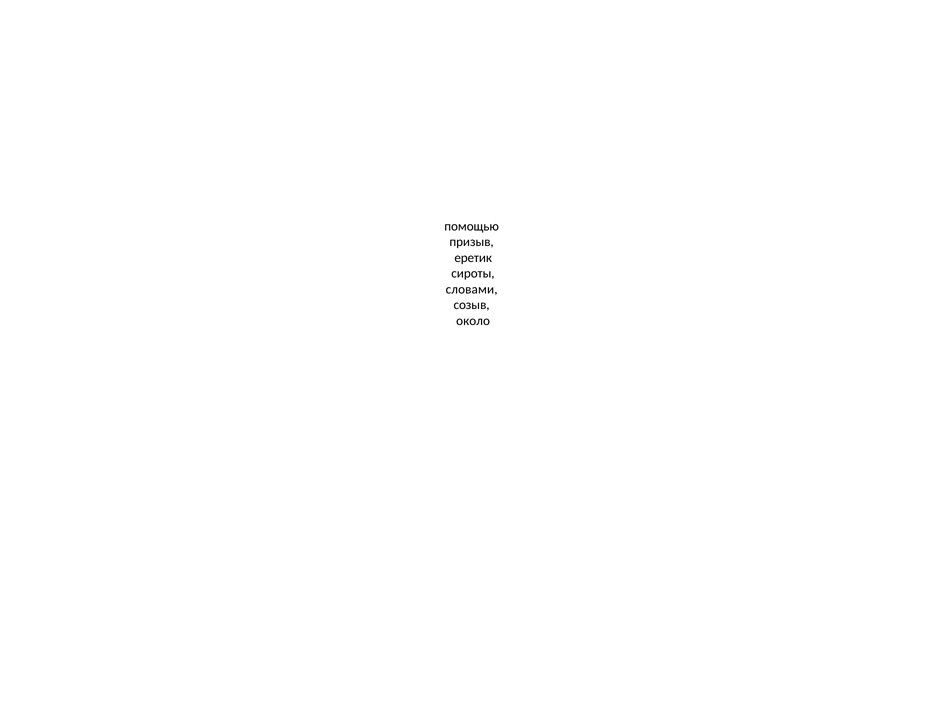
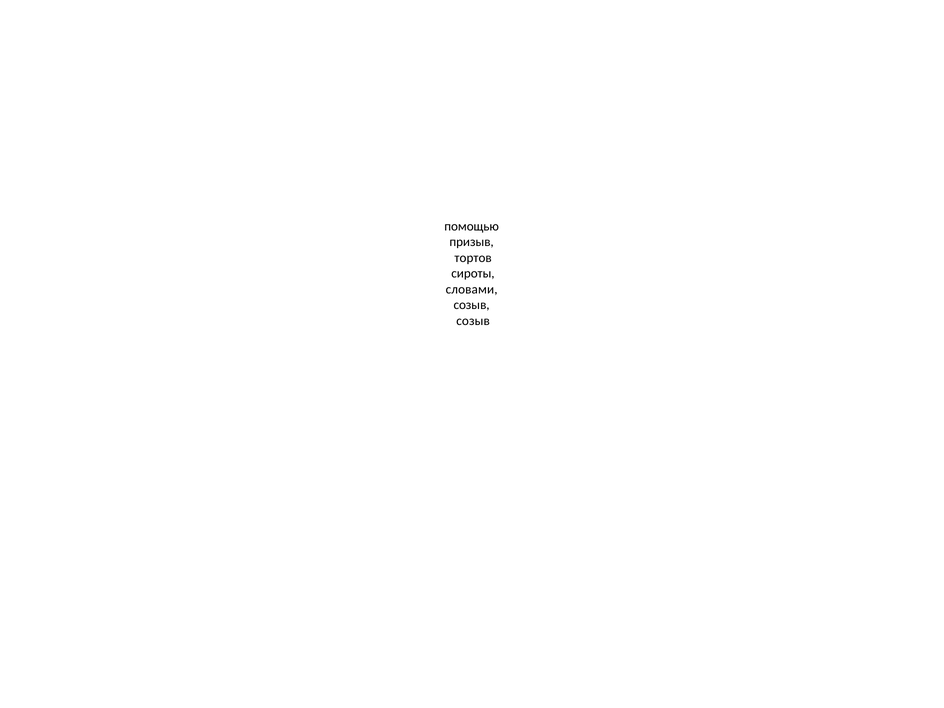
еретик: еретик -> тортов
около at (473, 321): около -> созыв
